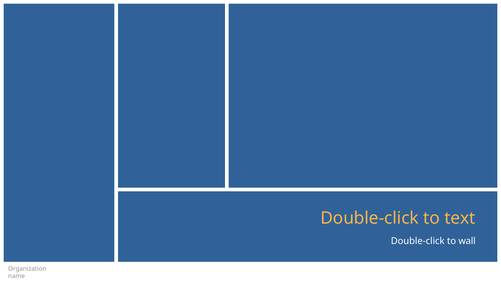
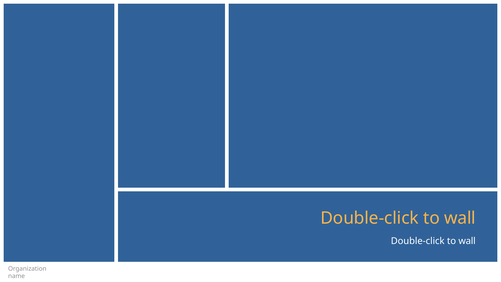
text at (460, 218): text -> wall
